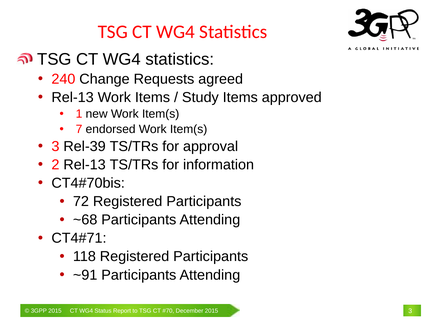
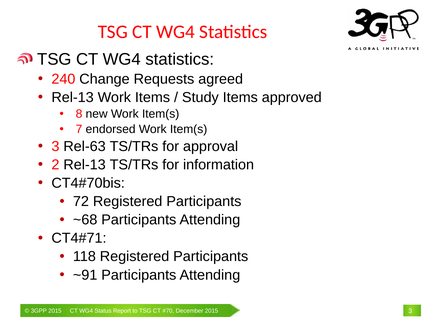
1: 1 -> 8
Rel-39: Rel-39 -> Rel-63
